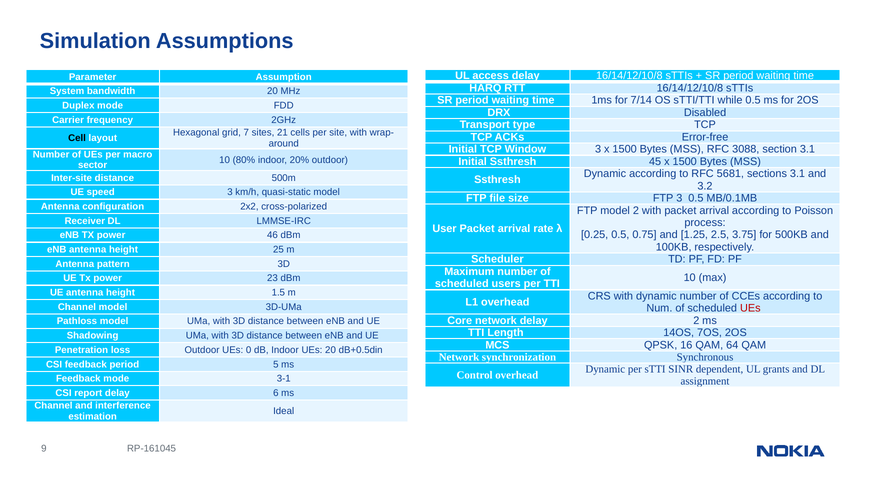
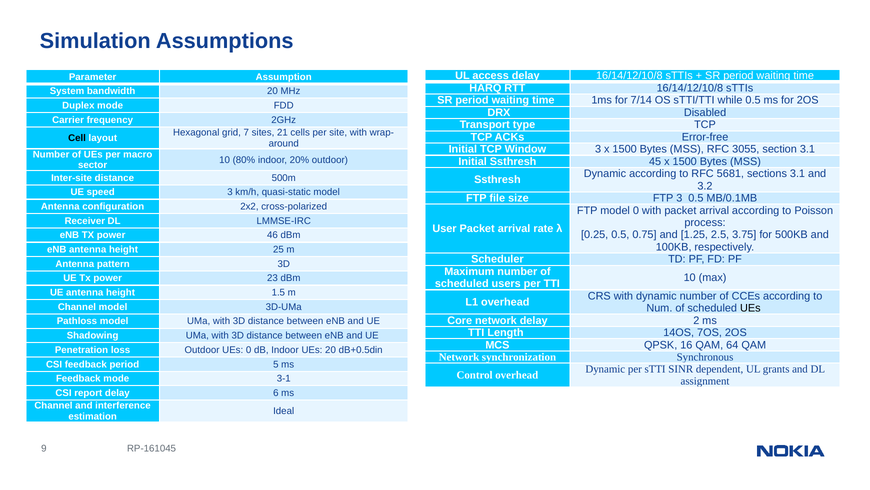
3088: 3088 -> 3055
model 2: 2 -> 0
UEs at (750, 308) colour: red -> black
